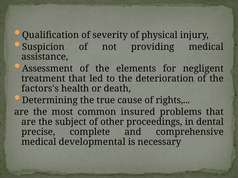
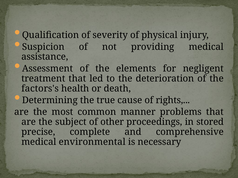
insured: insured -> manner
dental: dental -> stored
developmental: developmental -> environmental
